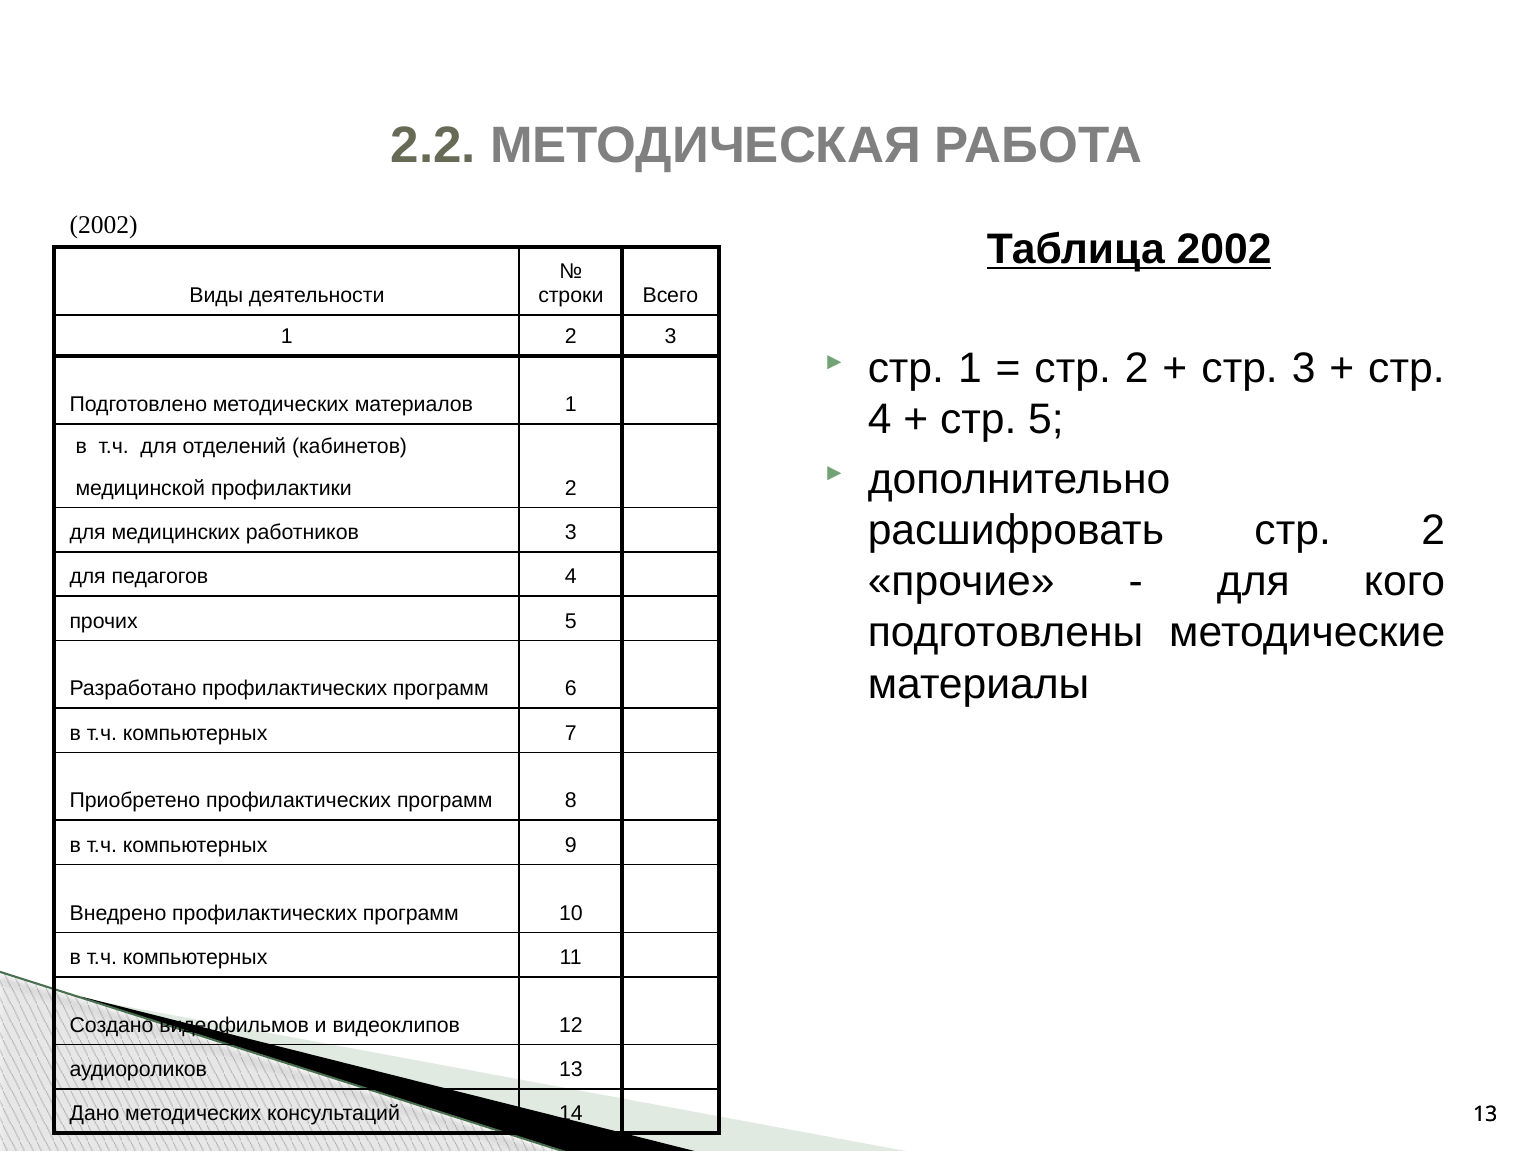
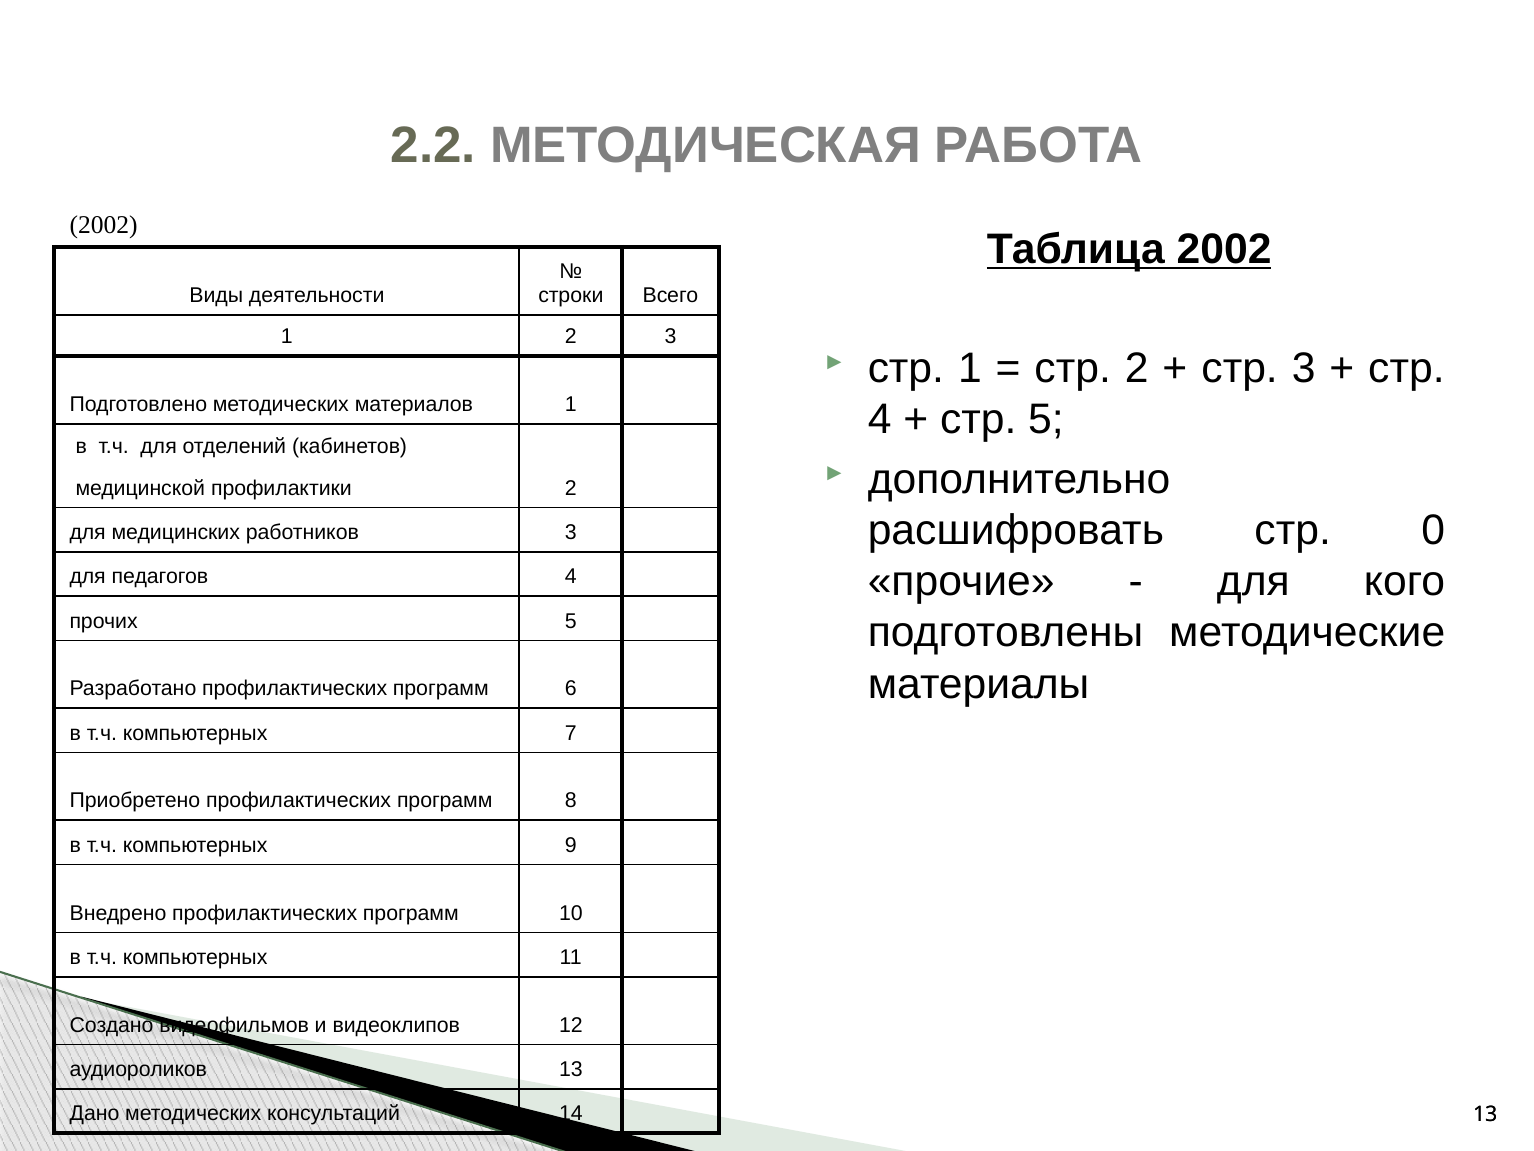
расшифровать стр 2: 2 -> 0
